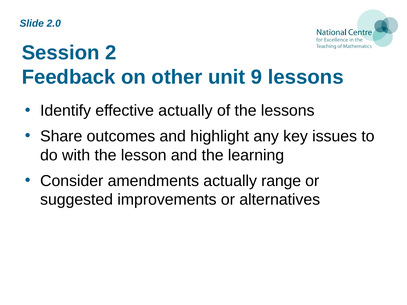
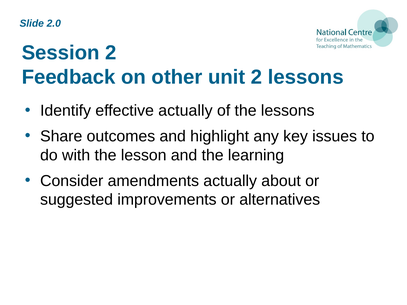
unit 9: 9 -> 2
range: range -> about
